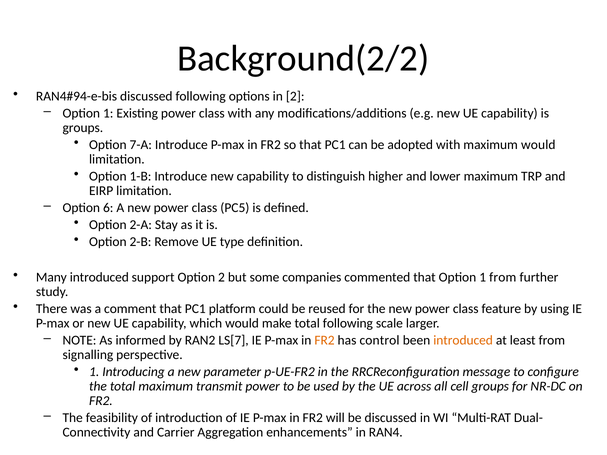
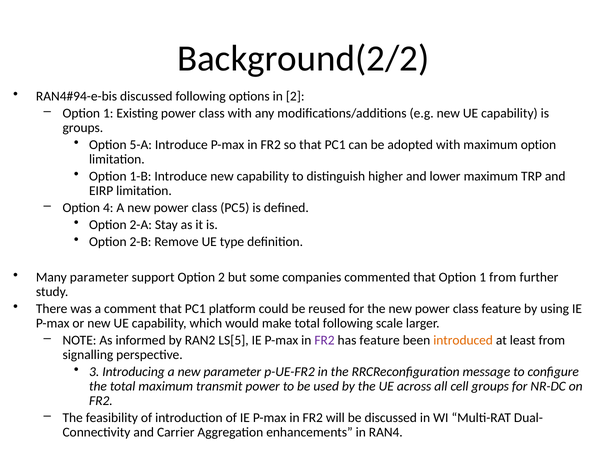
7-A: 7-A -> 5-A
maximum would: would -> option
6: 6 -> 4
Many introduced: introduced -> parameter
LS[7: LS[7 -> LS[5
FR2 at (325, 340) colour: orange -> purple
has control: control -> feature
1 at (94, 372): 1 -> 3
